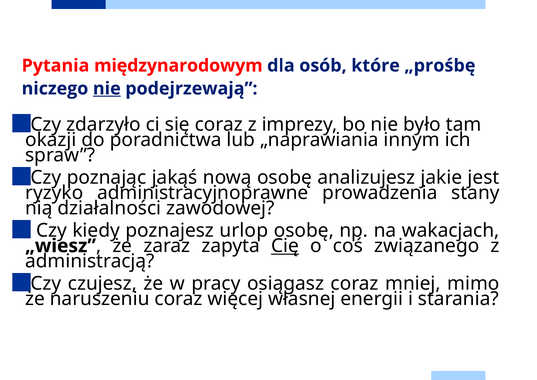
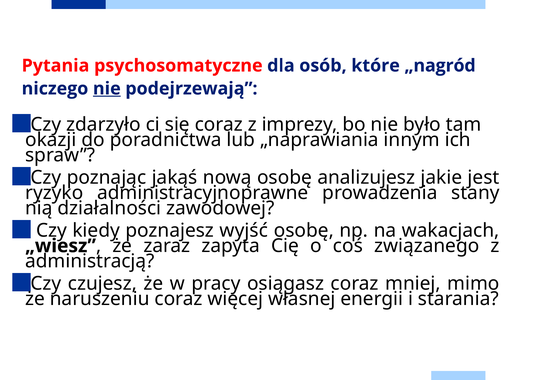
międzynarodowym: międzynarodowym -> psychosomatyczne
„prośbę: „prośbę -> „nagród
urlop: urlop -> wyjść
Cię underline: present -> none
